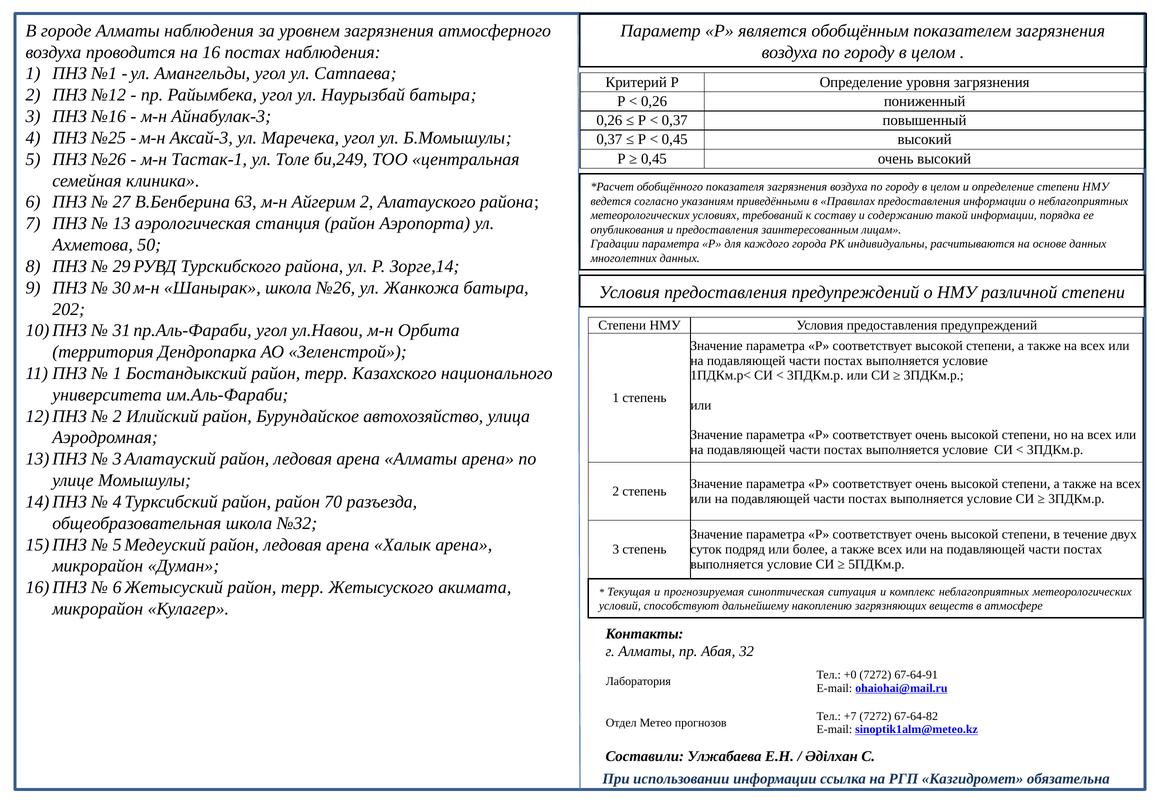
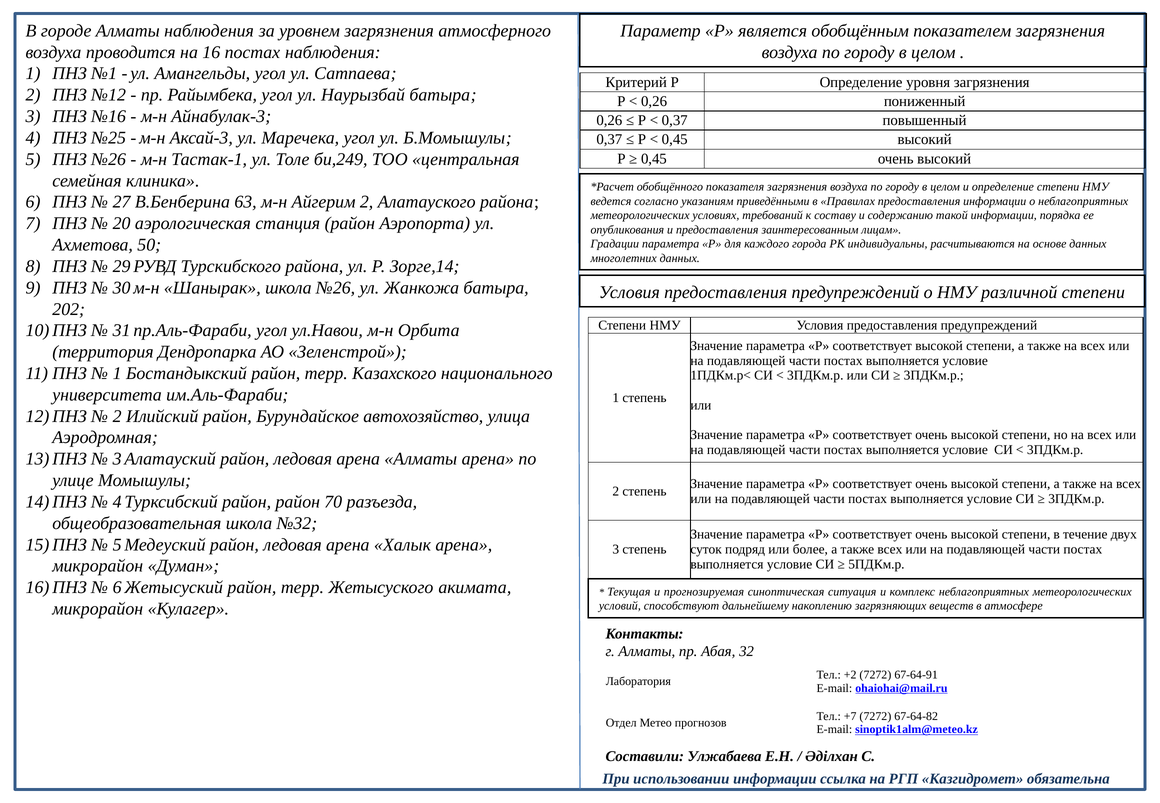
13: 13 -> 20
+0: +0 -> +2
